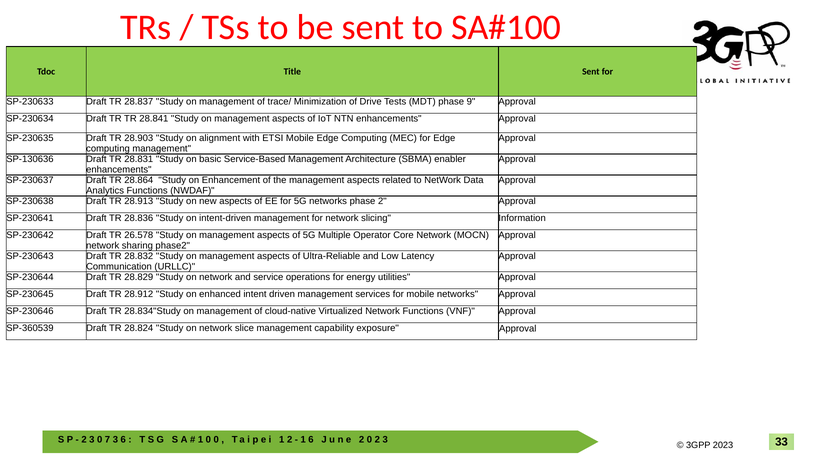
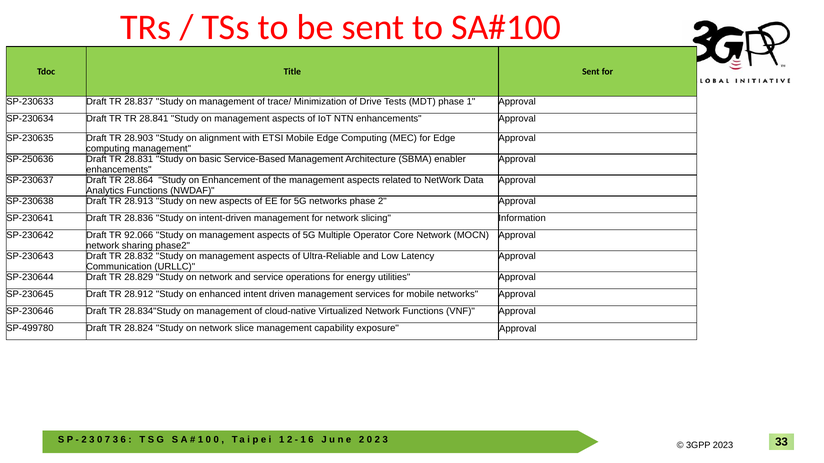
phase 9: 9 -> 1
SP-130636: SP-130636 -> SP-250636
26.578: 26.578 -> 92.066
SP-360539: SP-360539 -> SP-499780
